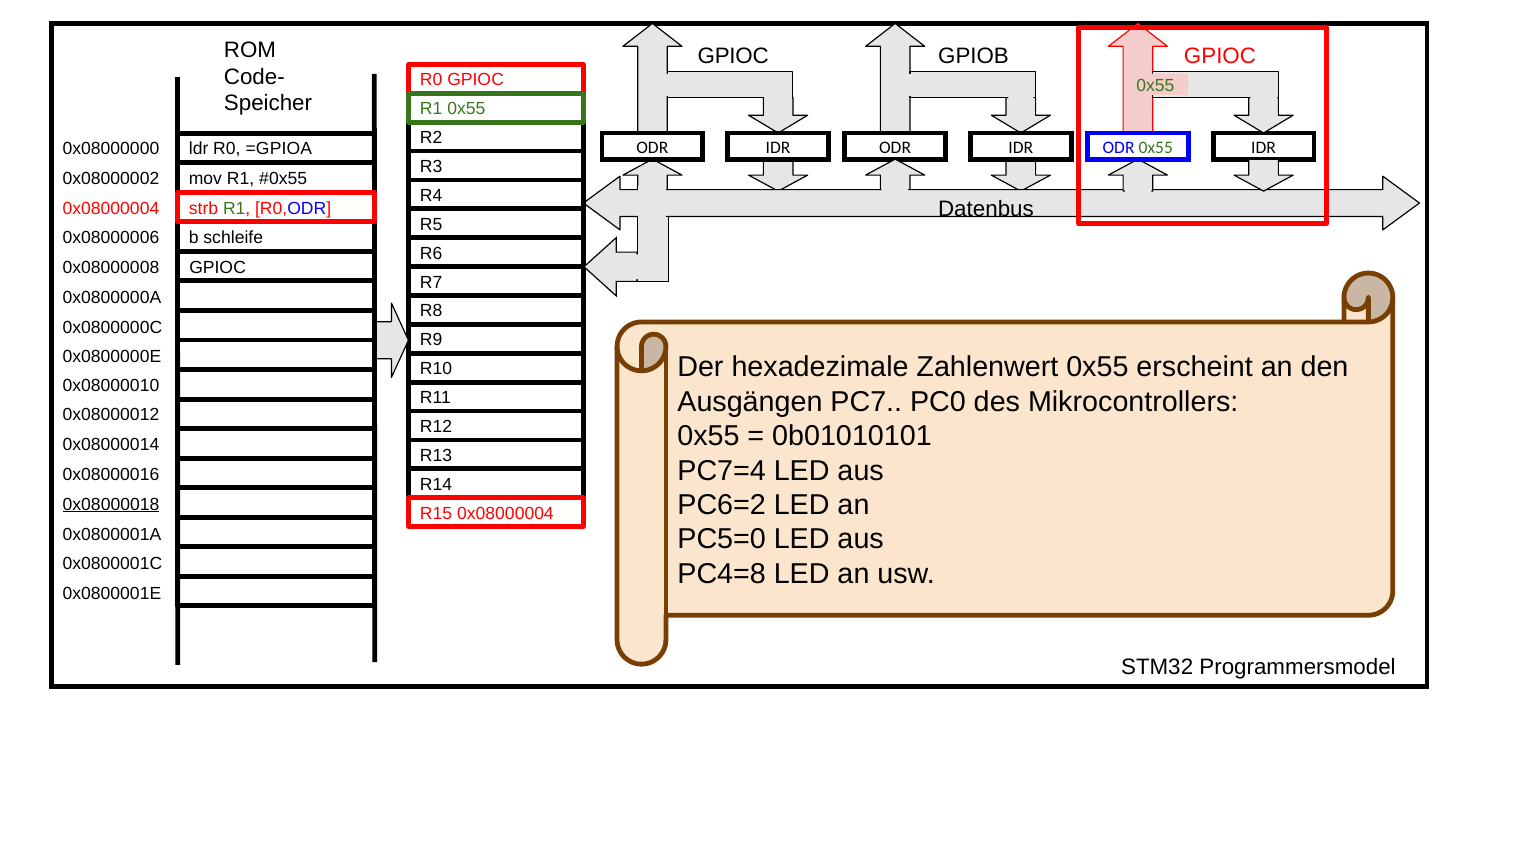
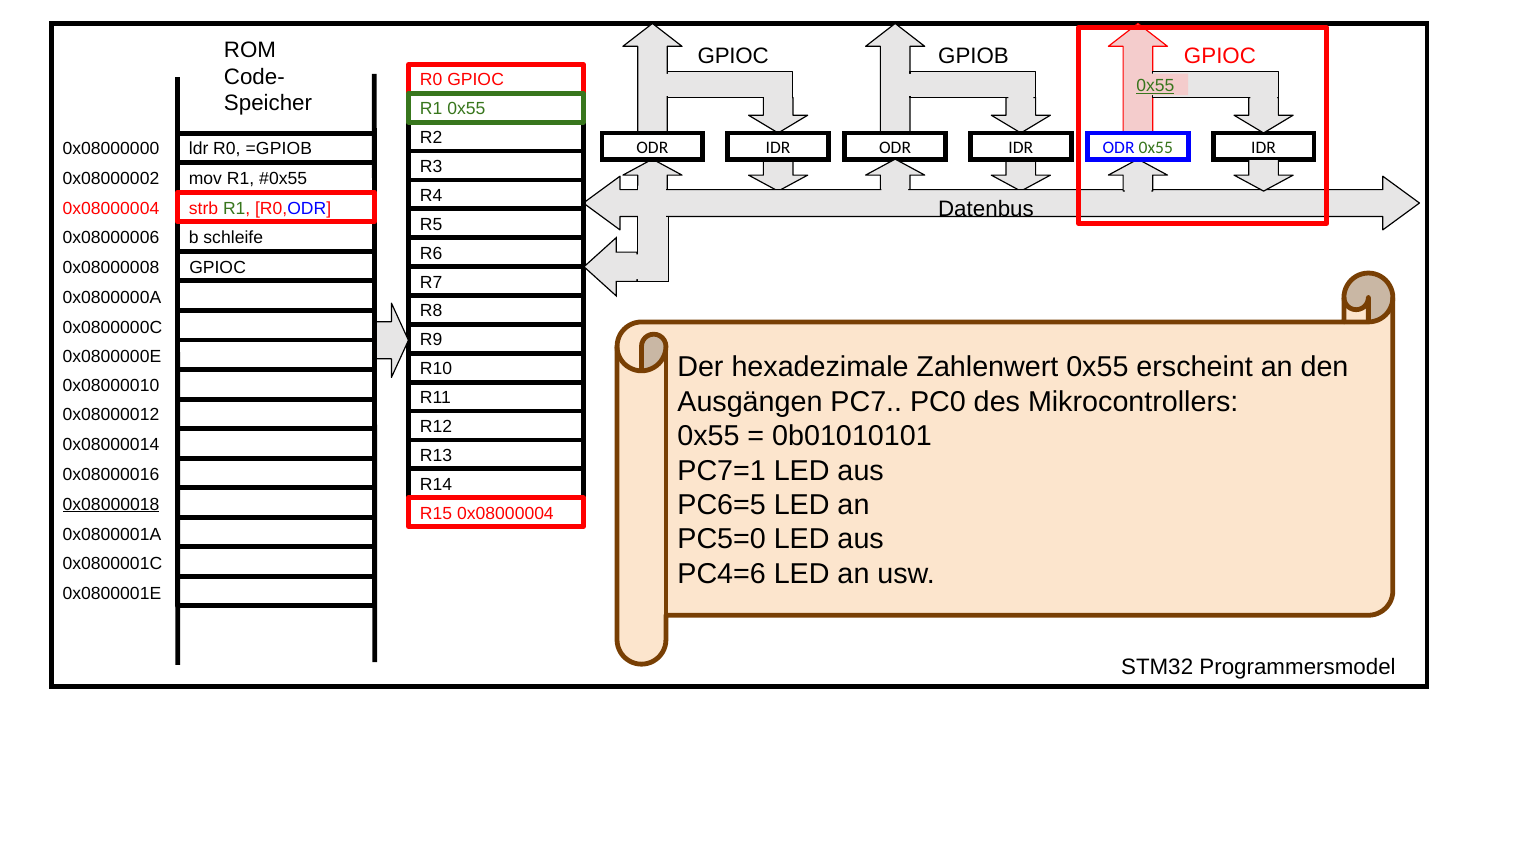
0x55 at (1155, 86) underline: none -> present
=GPIOA: =GPIOA -> =GPIOB
PC7=4: PC7=4 -> PC7=1
PC6=2: PC6=2 -> PC6=5
PC4=8: PC4=8 -> PC4=6
